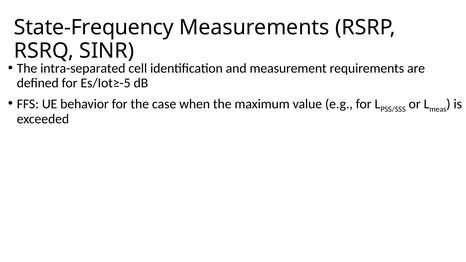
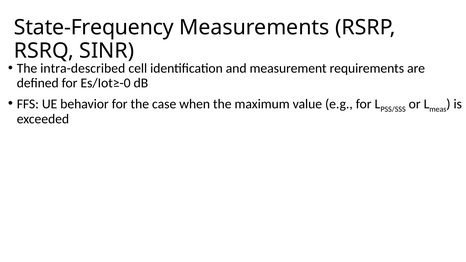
intra-separated: intra-separated -> intra-described
Es/Iot≥-5: Es/Iot≥-5 -> Es/Iot≥-0
